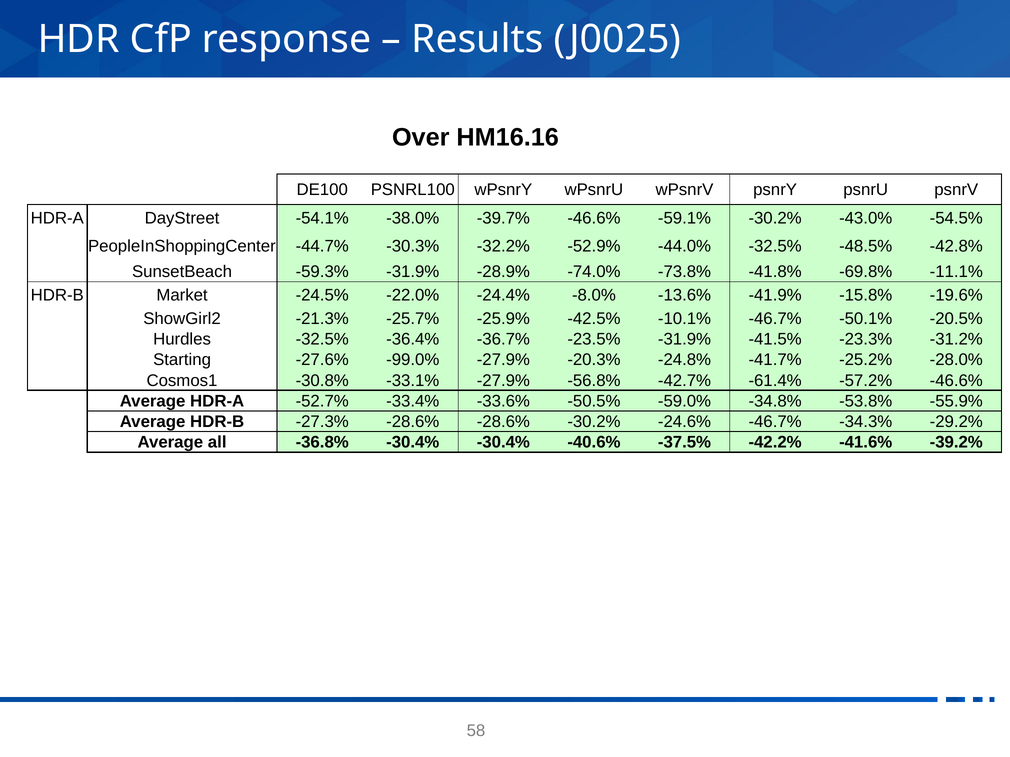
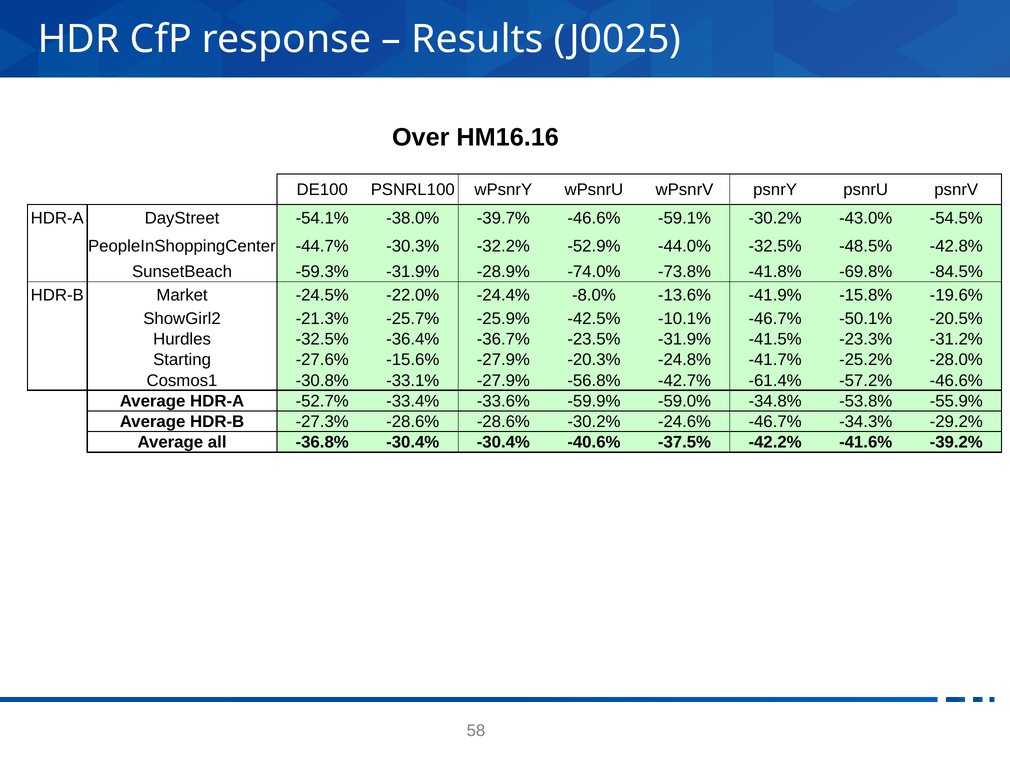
-11.1%: -11.1% -> -84.5%
-99.0%: -99.0% -> -15.6%
-50.5%: -50.5% -> -59.9%
